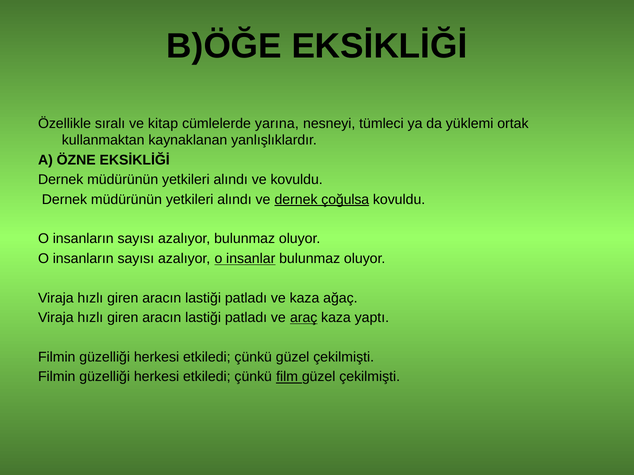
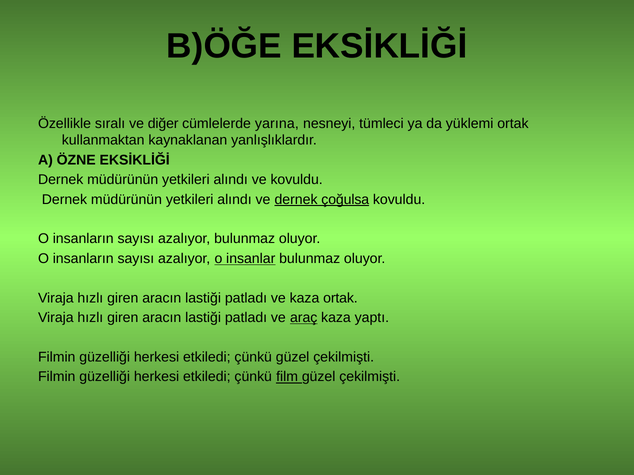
kitap: kitap -> diğer
kaza ağaç: ağaç -> ortak
